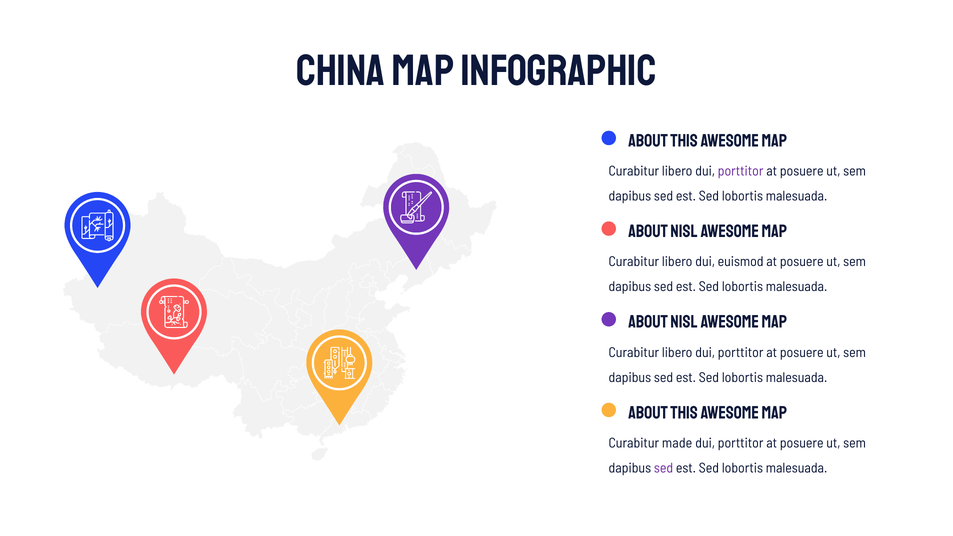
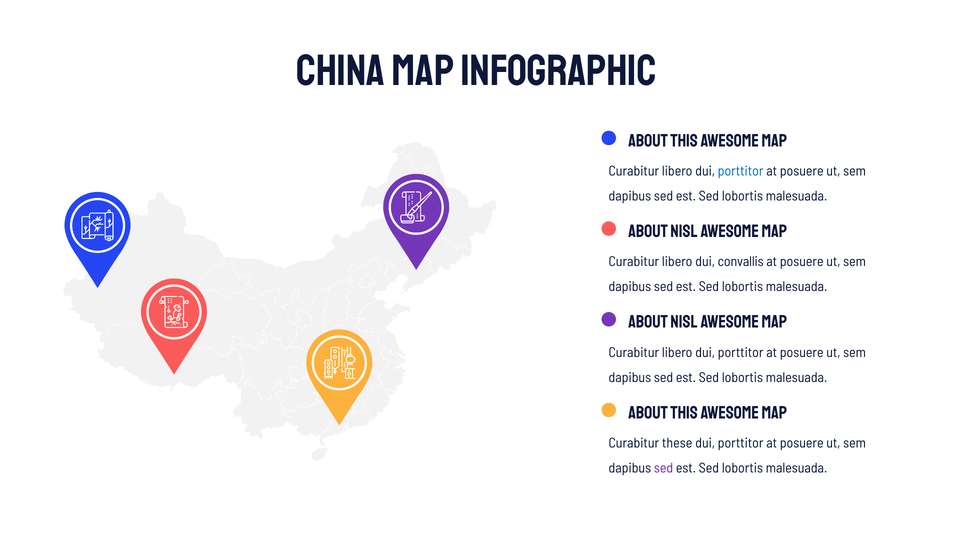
porttitor at (741, 171) colour: purple -> blue
euismod: euismod -> convallis
made: made -> these
